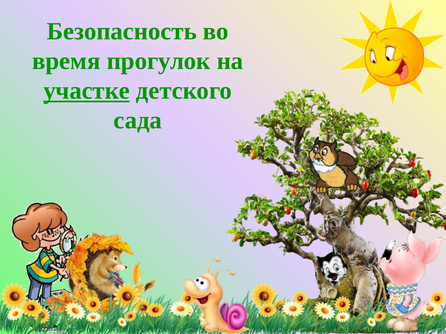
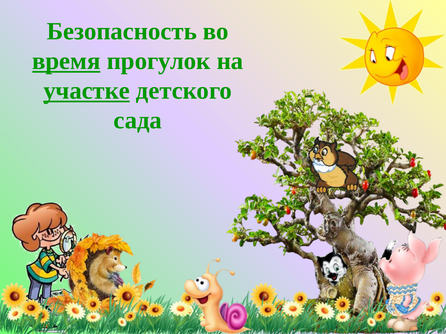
время underline: none -> present
